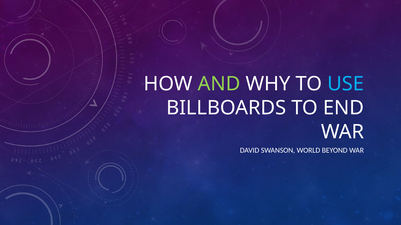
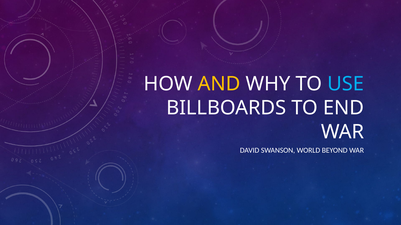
AND colour: light green -> yellow
